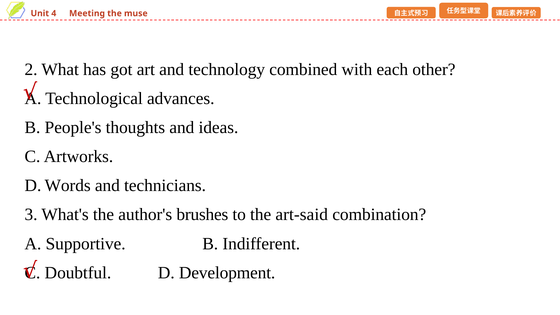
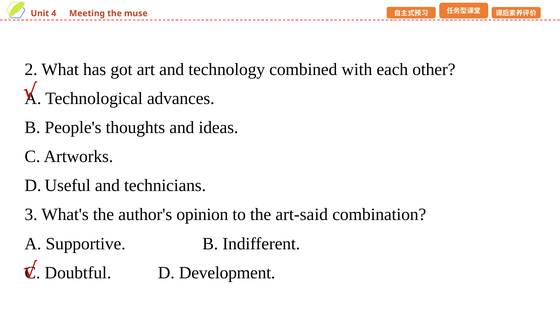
Words: Words -> Useful
brushes: brushes -> opinion
